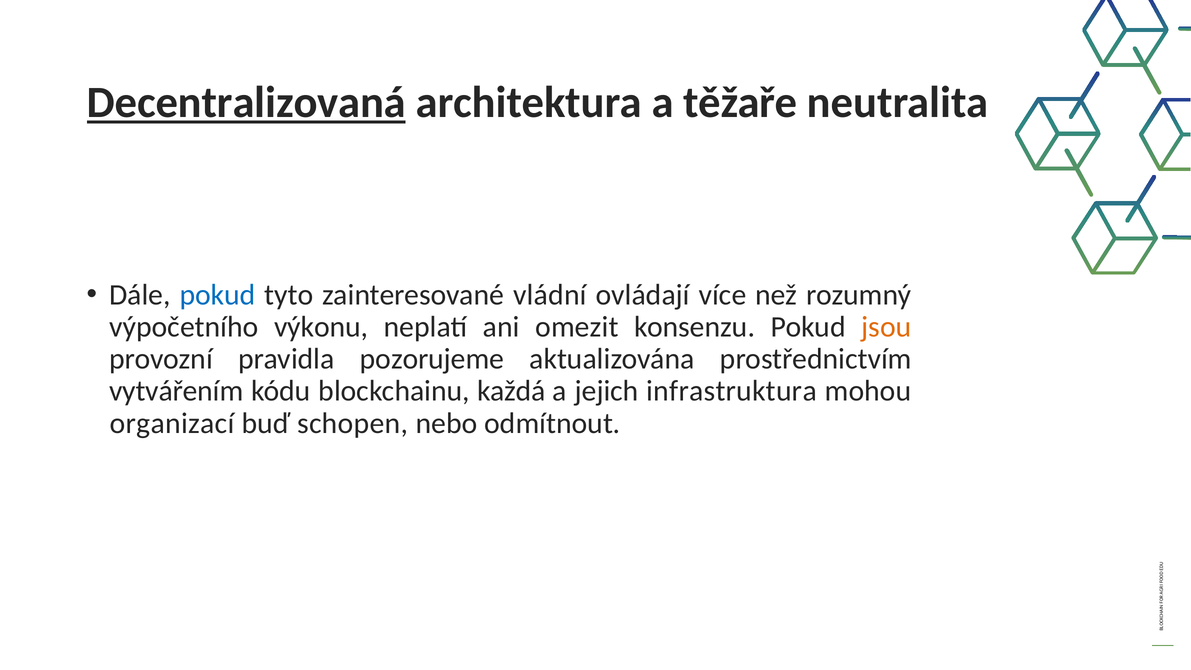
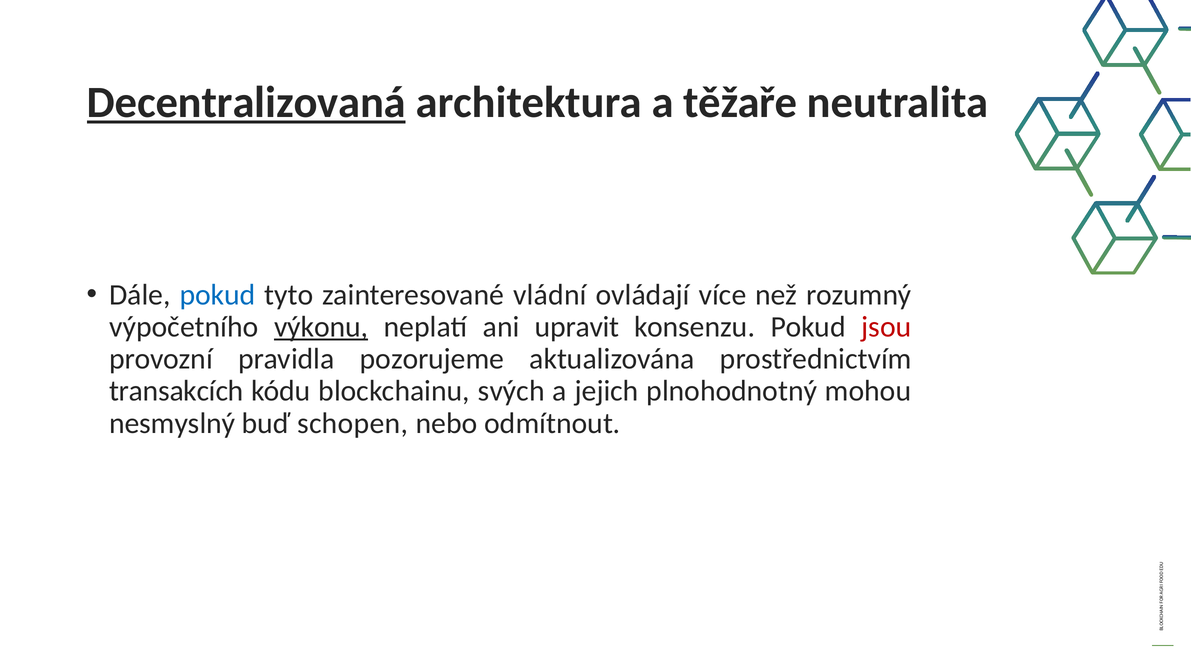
výkonu underline: none -> present
omezit: omezit -> upravit
jsou colour: orange -> red
vytvářením: vytvářením -> transakcích
každá: každá -> svých
infrastruktura: infrastruktura -> plnohodnotný
organizací: organizací -> nesmyslný
